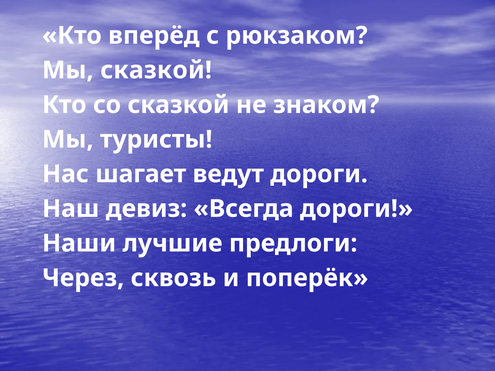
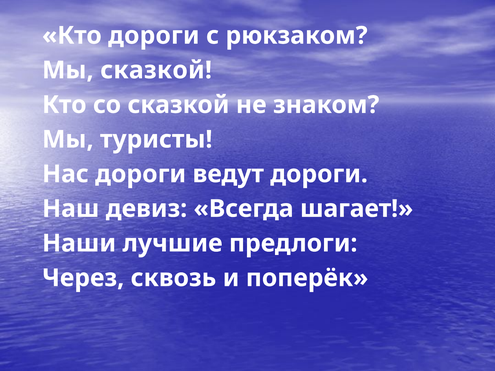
Кто вперёд: вперёд -> дороги
Нас шагает: шагает -> дороги
Всегда дороги: дороги -> шагает
